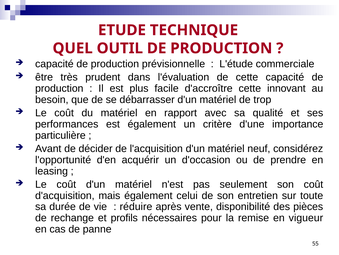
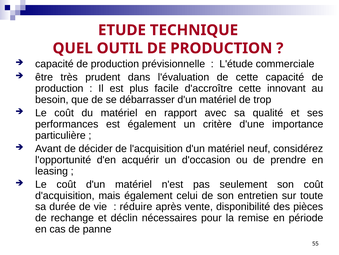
profils: profils -> déclin
vigueur: vigueur -> période
